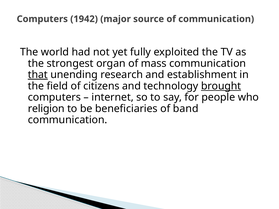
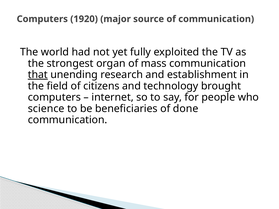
1942: 1942 -> 1920
brought underline: present -> none
religion: religion -> science
band: band -> done
